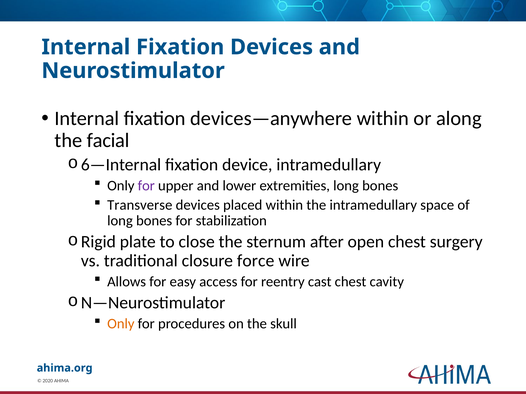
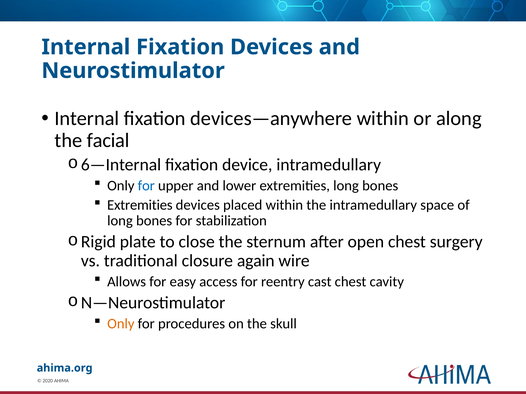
for at (146, 186) colour: purple -> blue
Transverse at (140, 205): Transverse -> Extremities
force: force -> again
